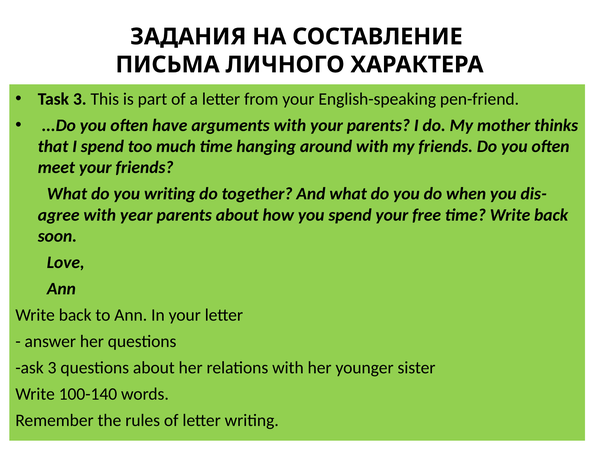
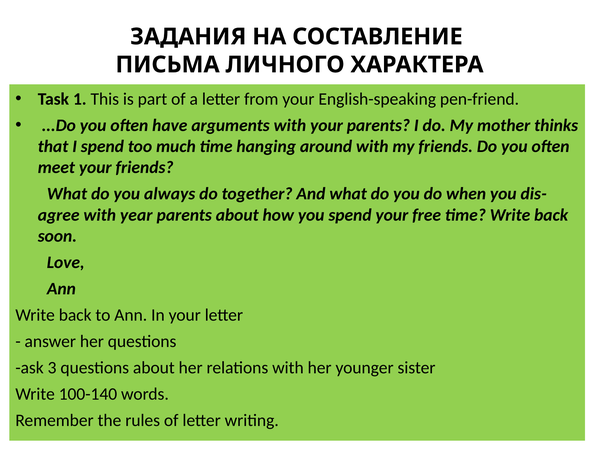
Task 3: 3 -> 1
you writing: writing -> always
